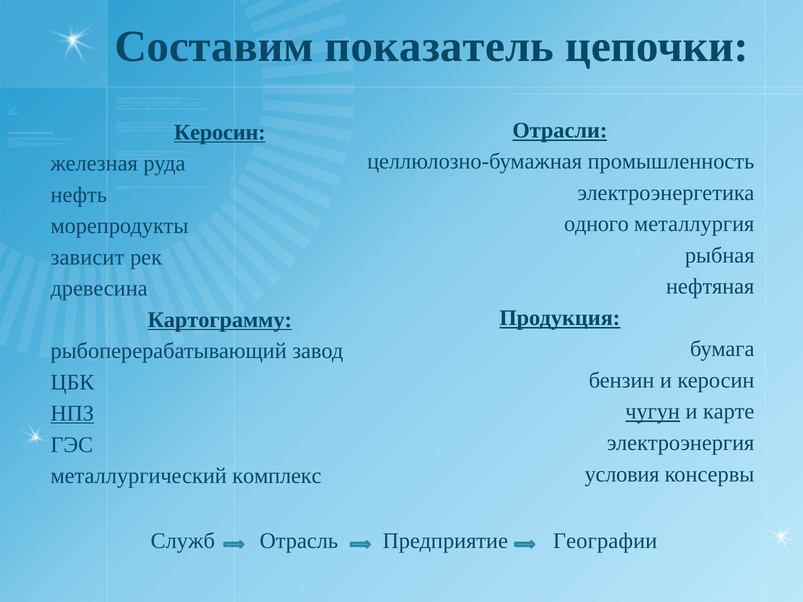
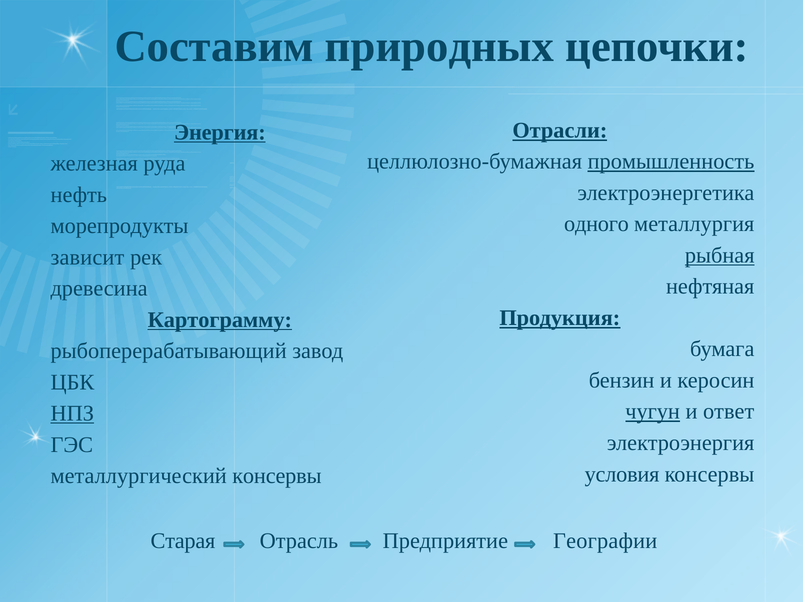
показатель: показатель -> природных
Керосин at (220, 132): Керосин -> Энергия
промышленность underline: none -> present
рыбная underline: none -> present
карте: карте -> ответ
металлургический комплекс: комплекс -> консервы
Служб: Служб -> Старая
